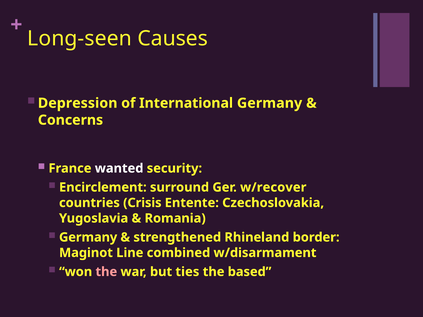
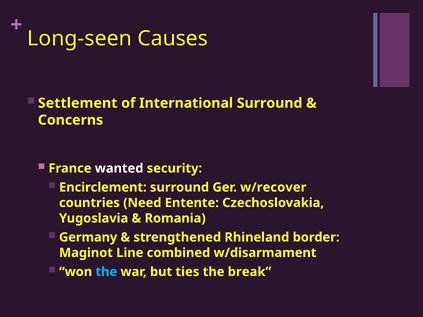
Depression: Depression -> Settlement
International Germany: Germany -> Surround
Crisis: Crisis -> Need
the at (106, 272) colour: pink -> light blue
based: based -> break
